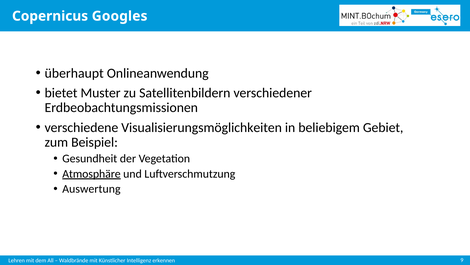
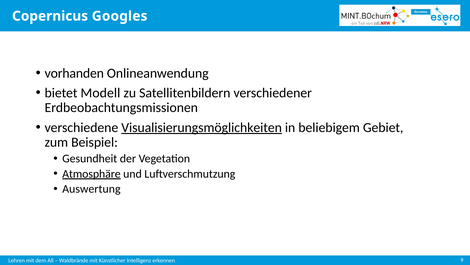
überhaupt: überhaupt -> vorhanden
Muster: Muster -> Modell
Visualisierungsmöglichkeiten underline: none -> present
